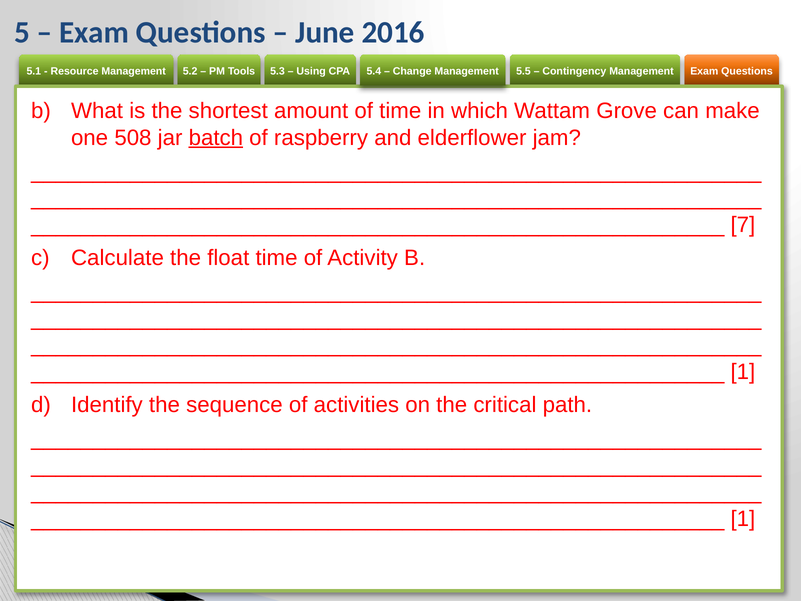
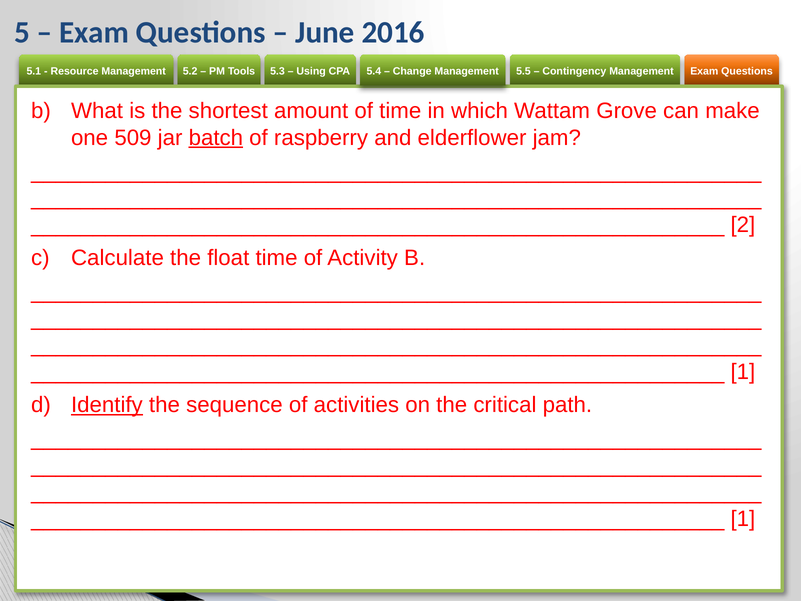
508: 508 -> 509
7: 7 -> 2
Identify underline: none -> present
